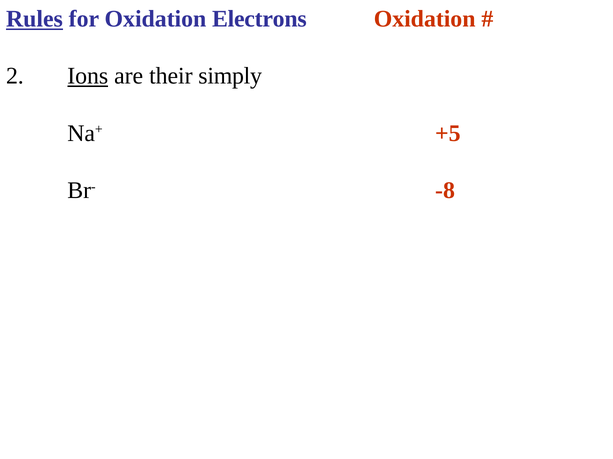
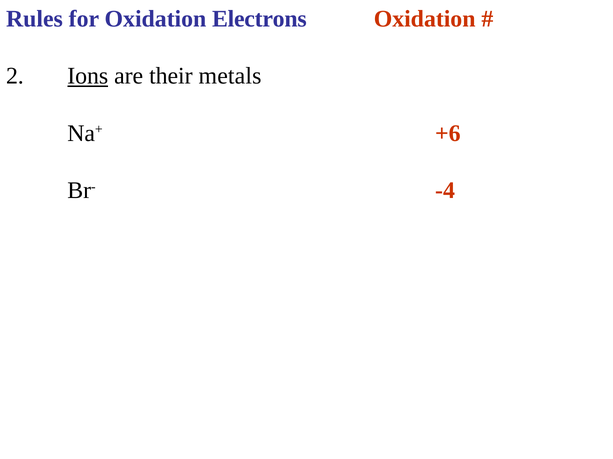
Rules underline: present -> none
simply: simply -> metals
+5: +5 -> +6
-8: -8 -> -4
